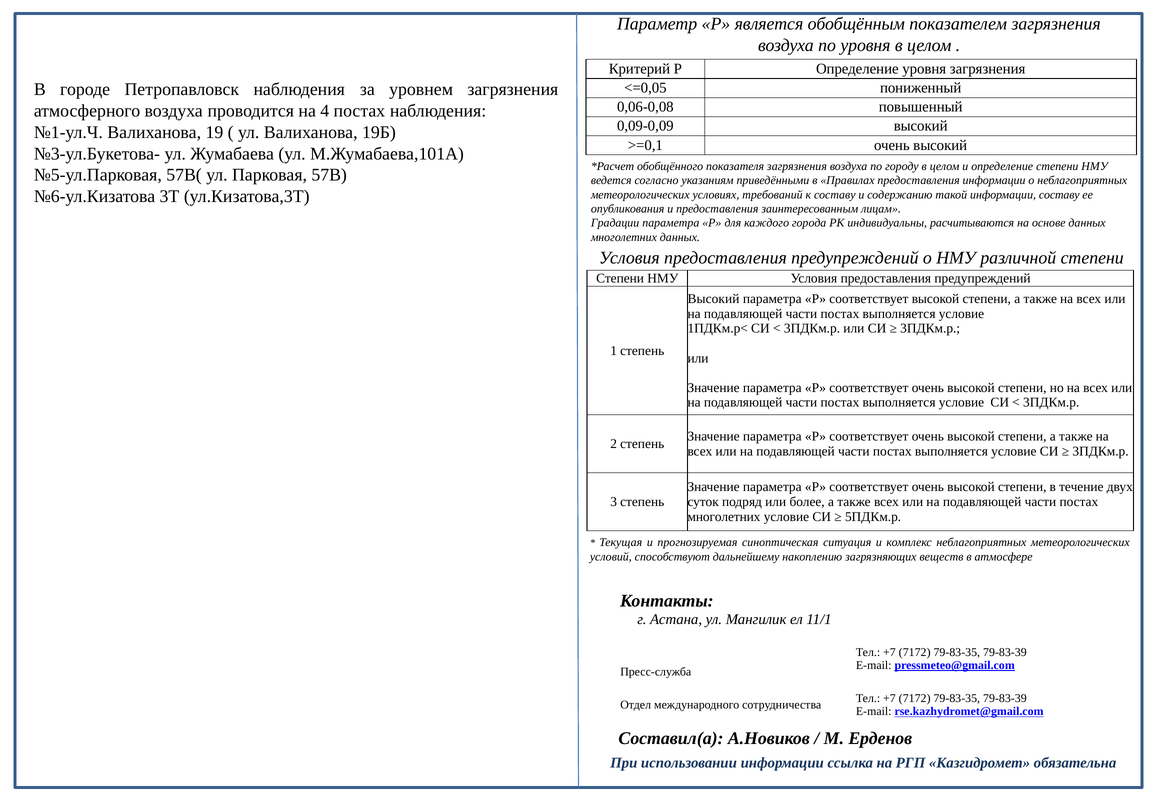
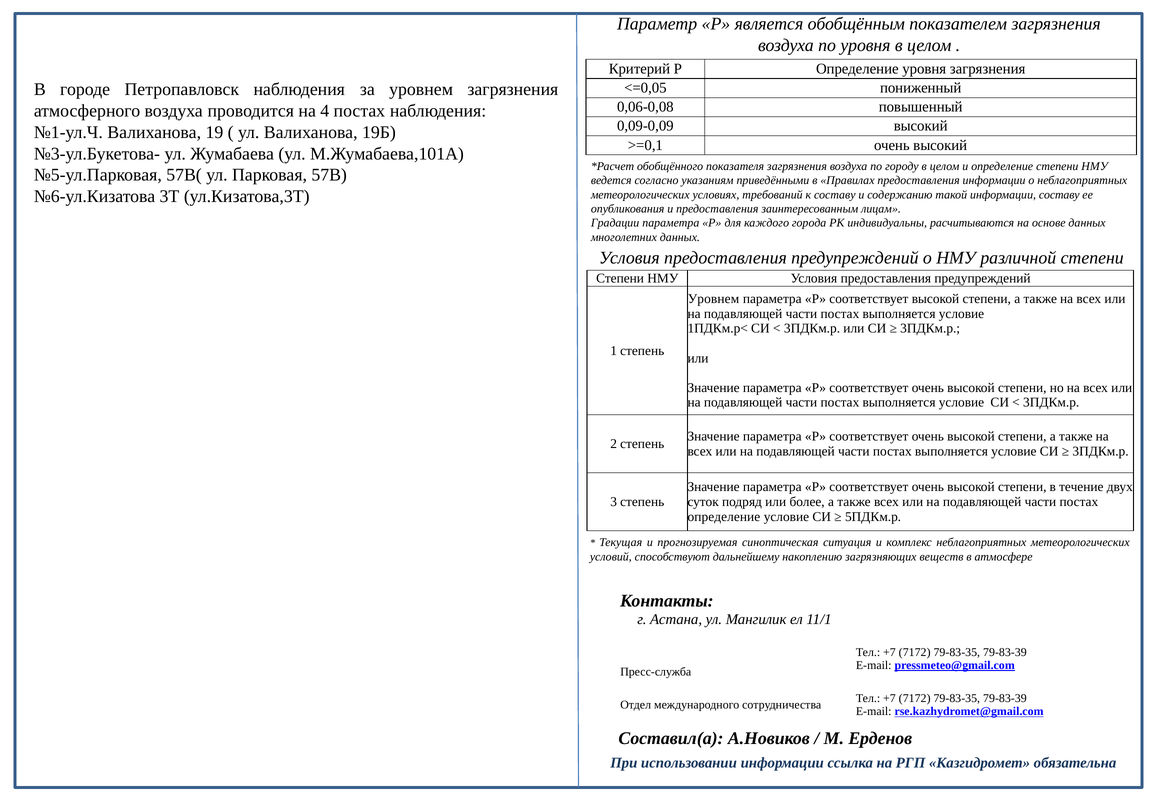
Высокий at (714, 299): Высокий -> Уровнем
многолетних at (724, 517): многолетних -> определение
